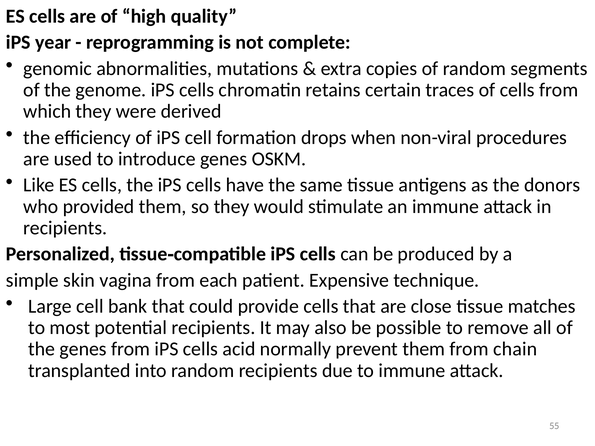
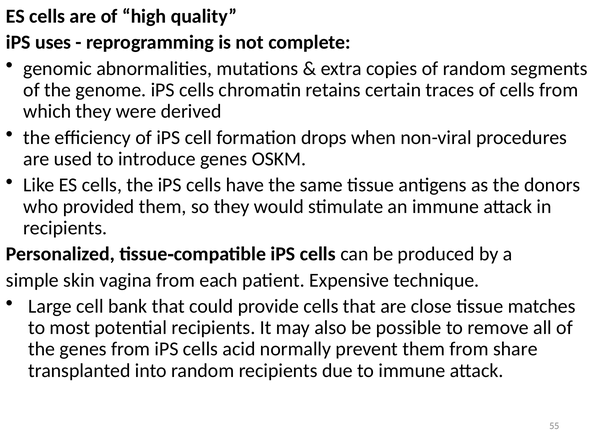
year: year -> uses
chain: chain -> share
